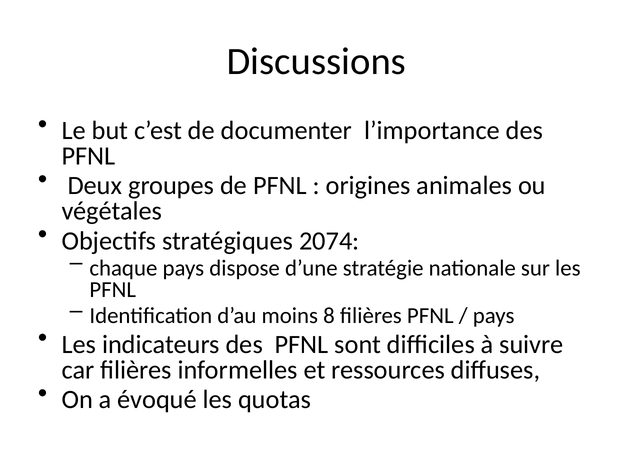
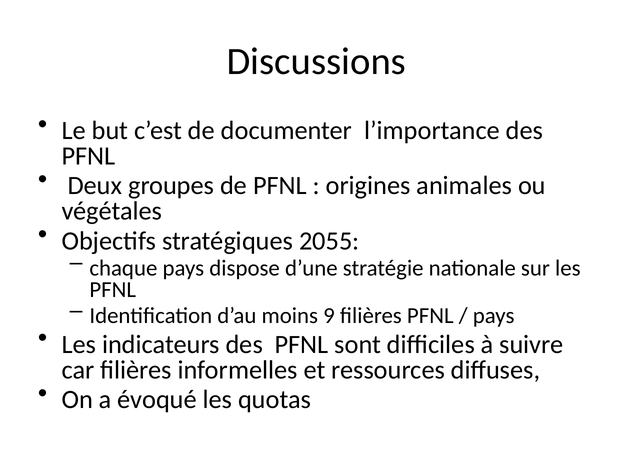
2074: 2074 -> 2055
8: 8 -> 9
